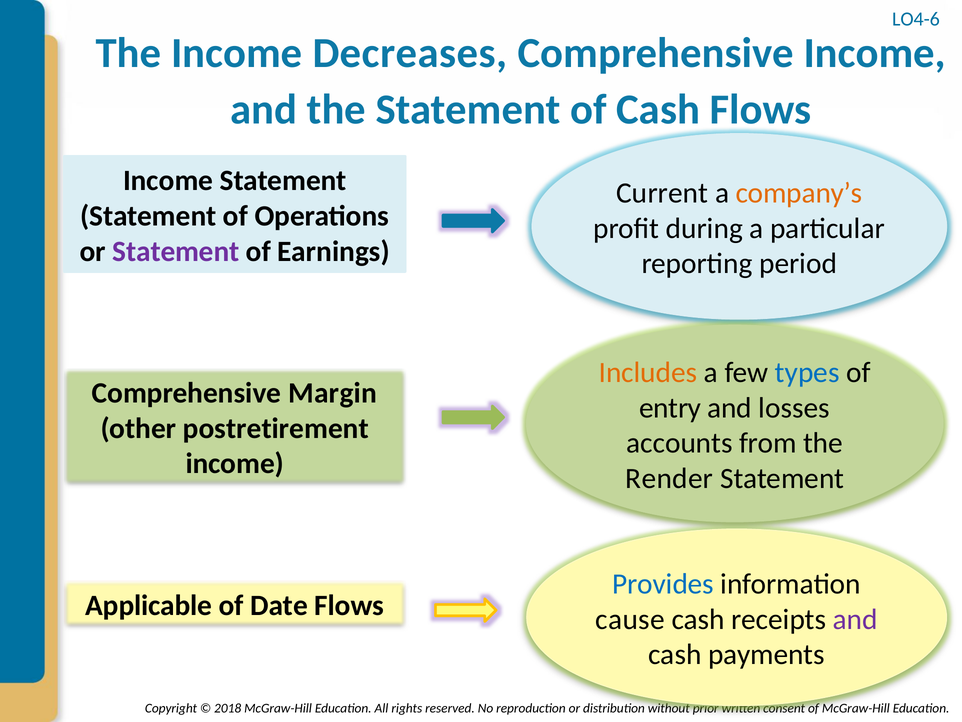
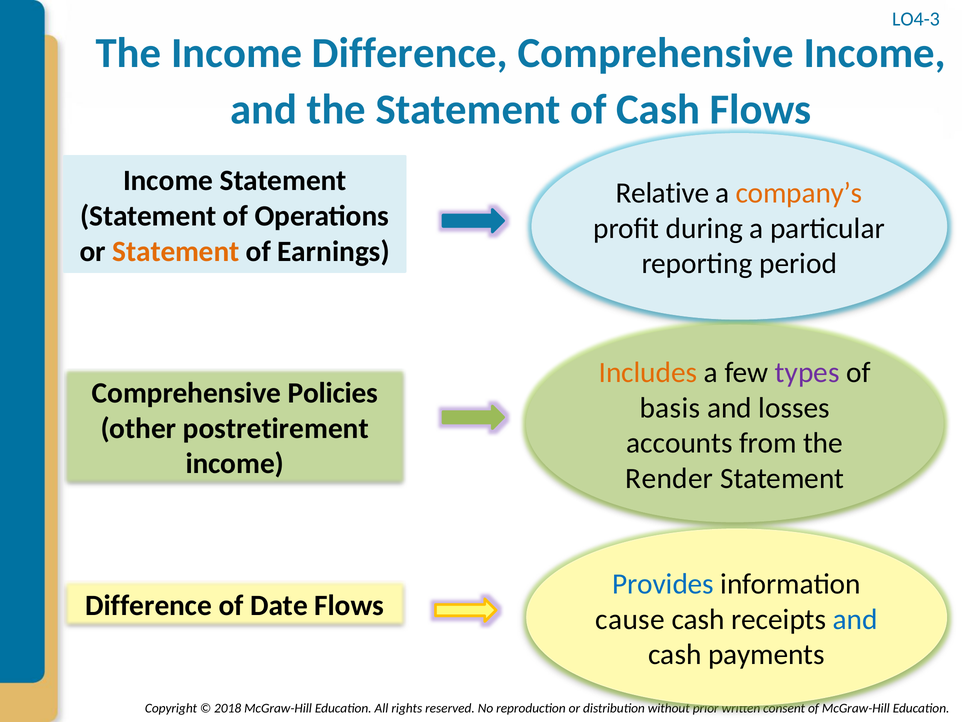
LO4-6: LO4-6 -> LO4-3
Income Decreases: Decreases -> Difference
Current: Current -> Relative
Statement at (176, 251) colour: purple -> orange
types colour: blue -> purple
Margin: Margin -> Policies
entry: entry -> basis
Applicable at (149, 605): Applicable -> Difference
and at (855, 619) colour: purple -> blue
